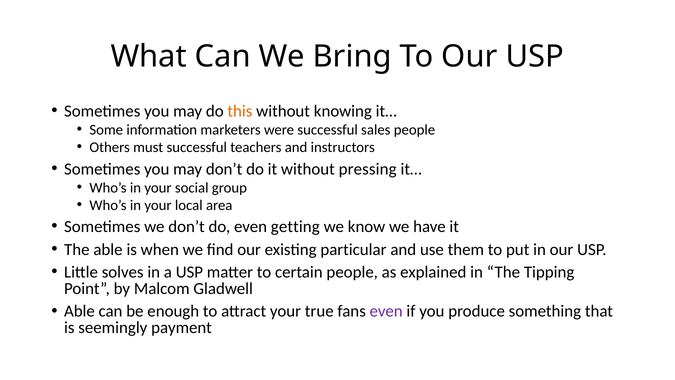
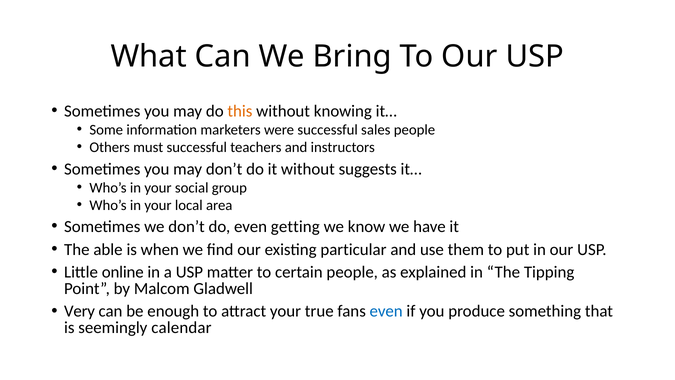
pressing: pressing -> suggests
solves: solves -> online
Able at (79, 311): Able -> Very
even at (386, 311) colour: purple -> blue
payment: payment -> calendar
